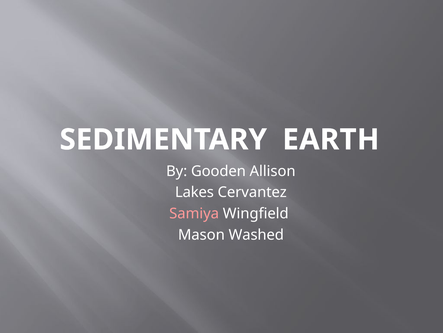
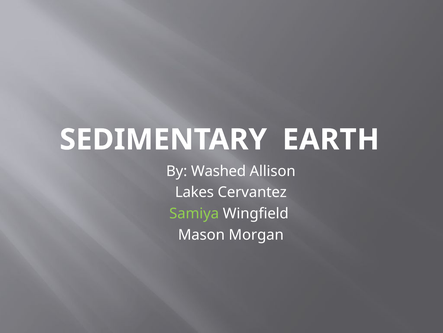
Gooden: Gooden -> Washed
Samiya colour: pink -> light green
Washed: Washed -> Morgan
